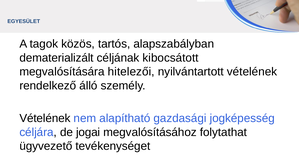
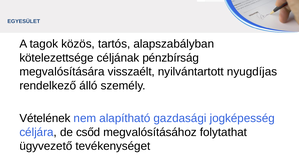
dematerializált: dematerializált -> kötelezettsége
kibocsátott: kibocsátott -> pénzbírság
hitelezői: hitelezői -> visszaélt
nyilvántartott vételének: vételének -> nyugdíjas
jogai: jogai -> csőd
